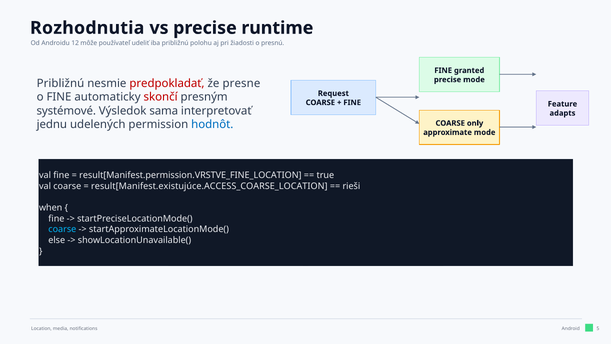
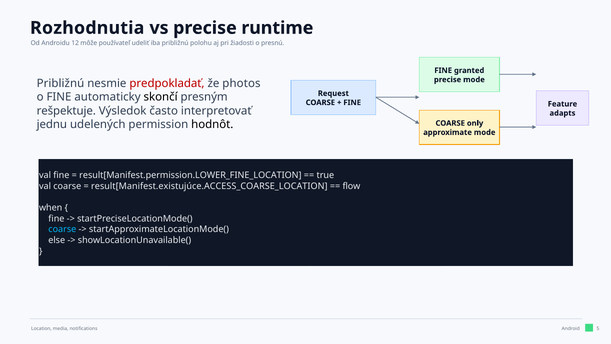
presne: presne -> photos
skončí colour: red -> black
systémové: systémové -> rešpektuje
sama: sama -> často
hodnôt colour: blue -> black
result[Manifest.permission.VRSTVE_FINE_LOCATION: result[Manifest.permission.VRSTVE_FINE_LOCATION -> result[Manifest.permission.LOWER_FINE_LOCATION
rieši: rieši -> flow
